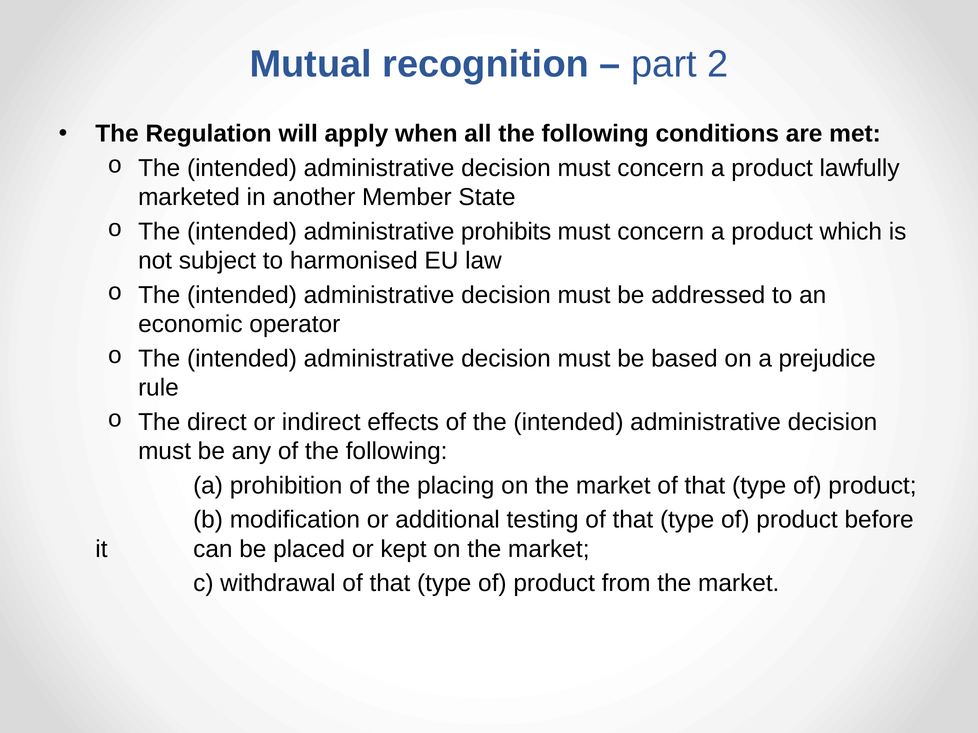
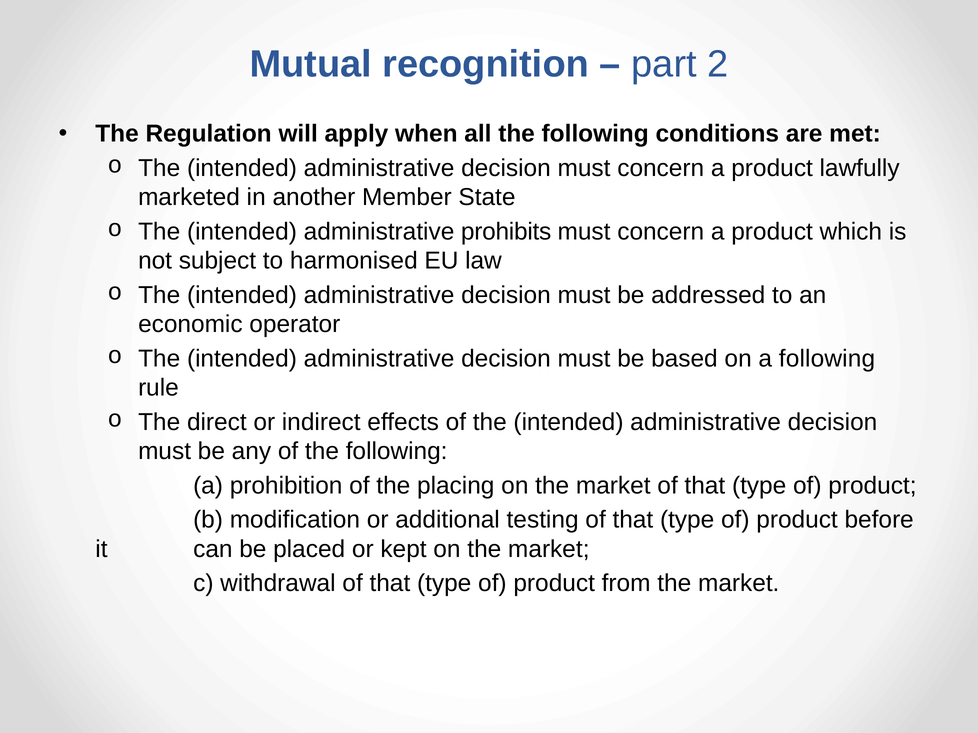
a prejudice: prejudice -> following
